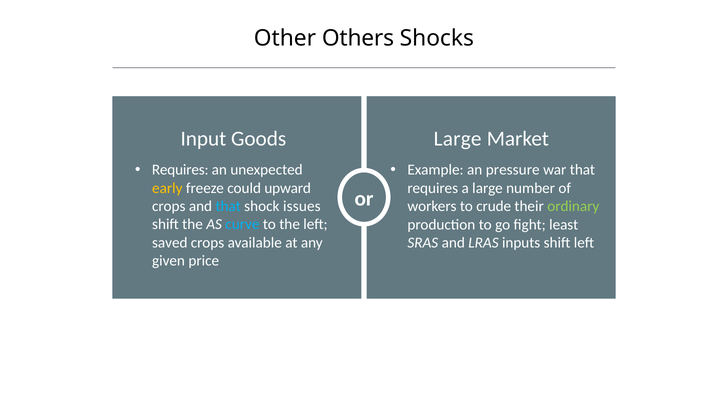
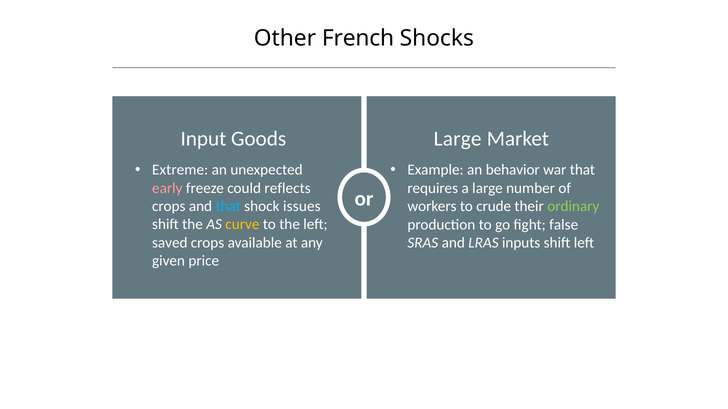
Others: Others -> French
Requires at (180, 170): Requires -> Extreme
pressure: pressure -> behavior
early colour: yellow -> pink
upward: upward -> reflects
curve colour: light blue -> yellow
least: least -> false
